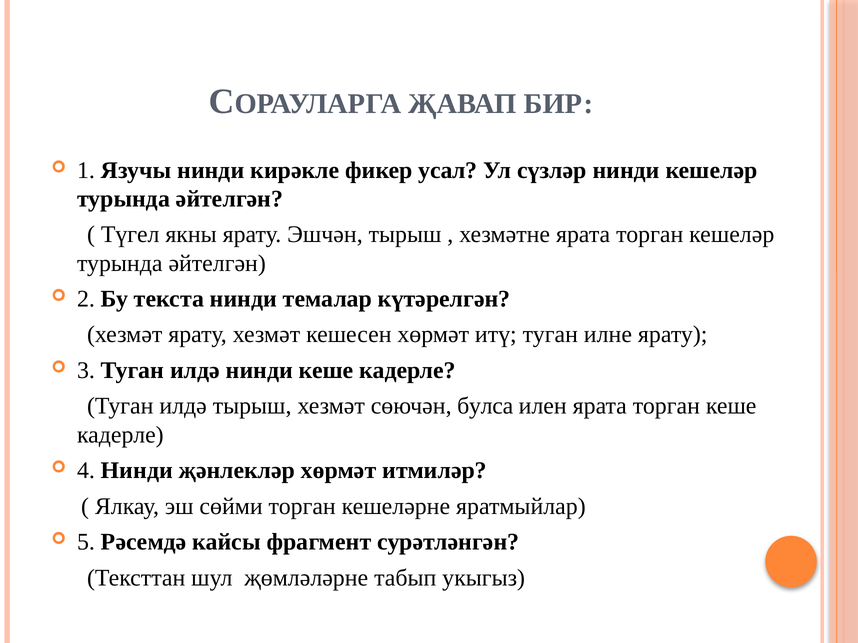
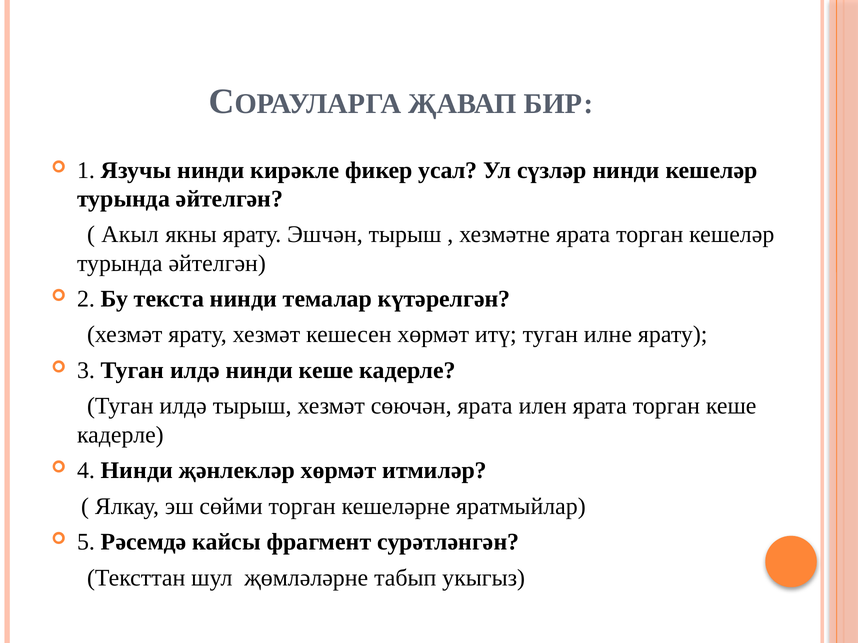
Түгел: Түгел -> Акыл
сөючән булса: булса -> ярата
